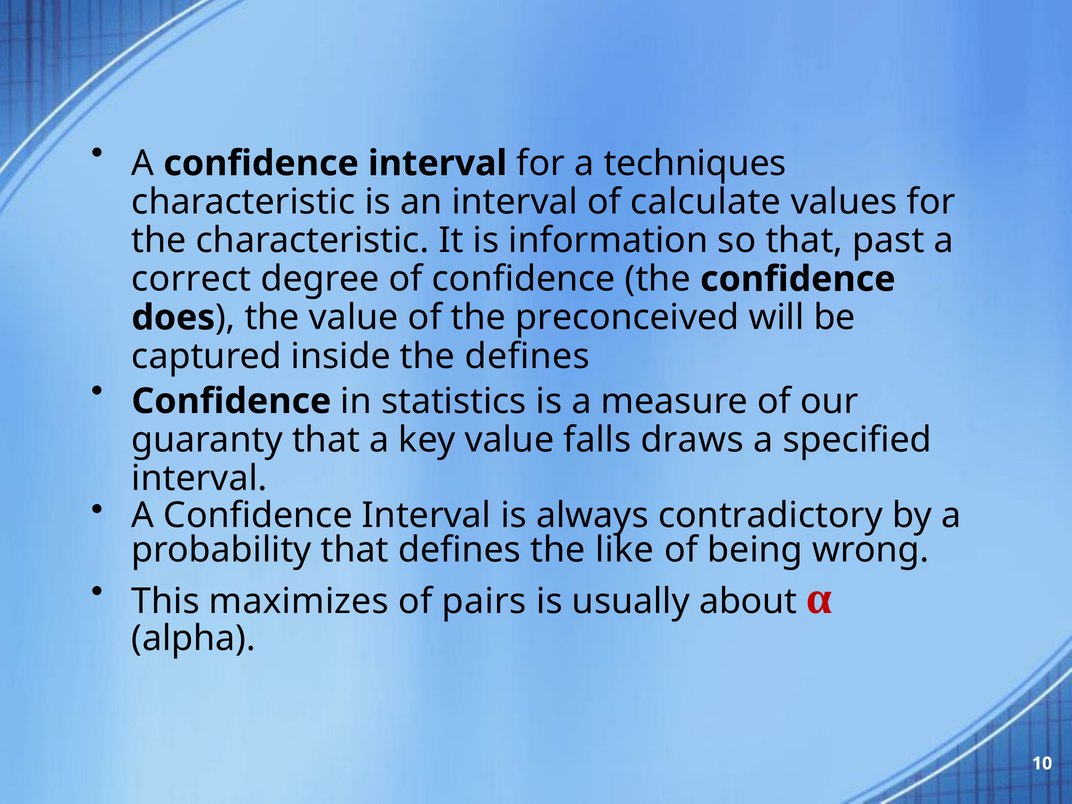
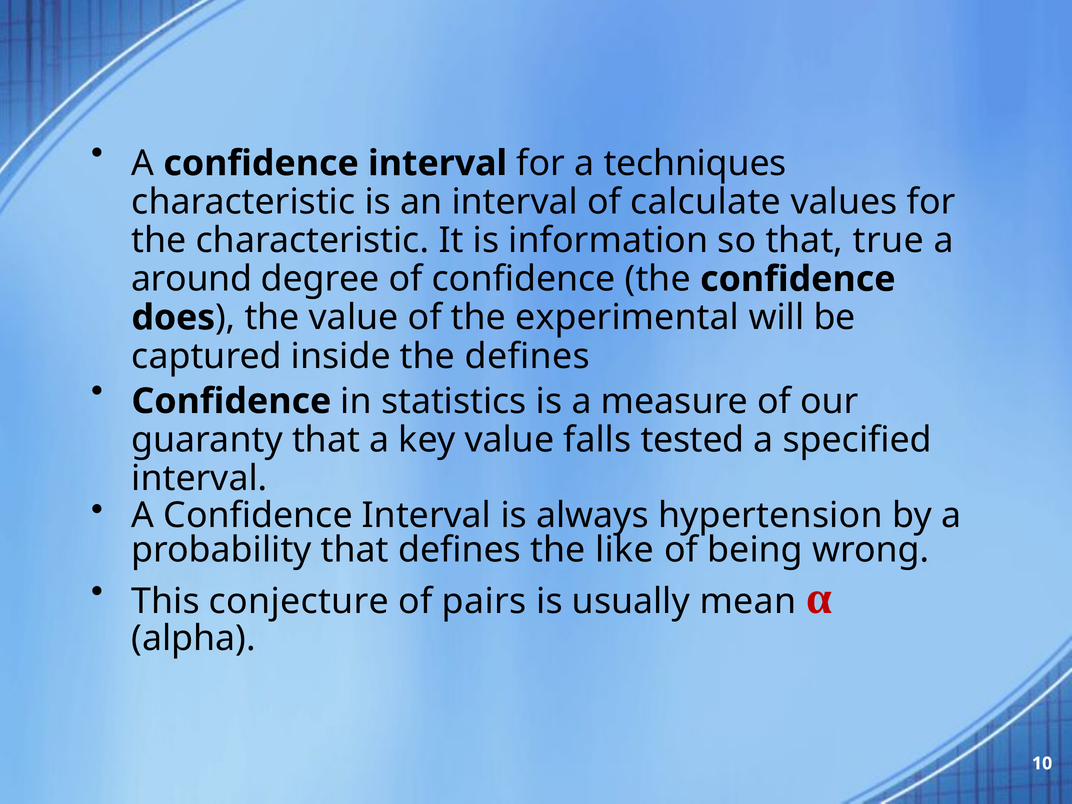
past: past -> true
correct: correct -> around
preconceived: preconceived -> experimental
draws: draws -> tested
contradictory: contradictory -> hypertension
maximizes: maximizes -> conjecture
about: about -> mean
